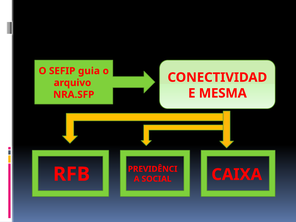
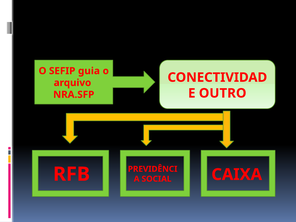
MESMA: MESMA -> OUTRO
